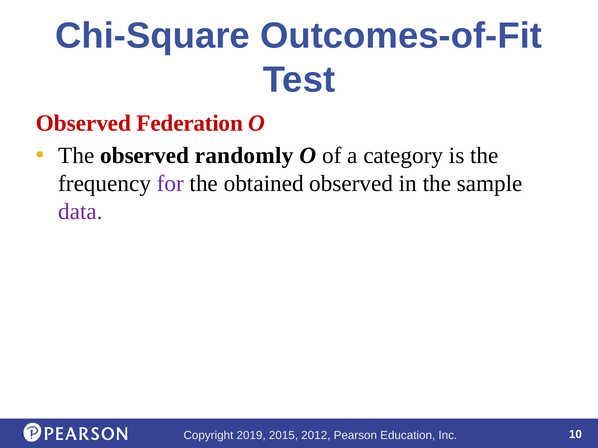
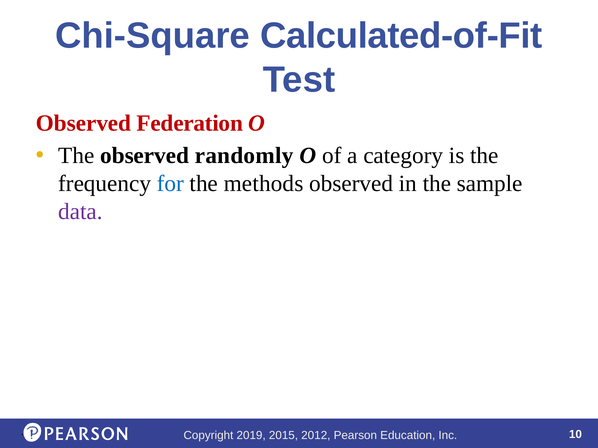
Outcomes-of-Fit: Outcomes-of-Fit -> Calculated-of-Fit
for colour: purple -> blue
obtained: obtained -> methods
